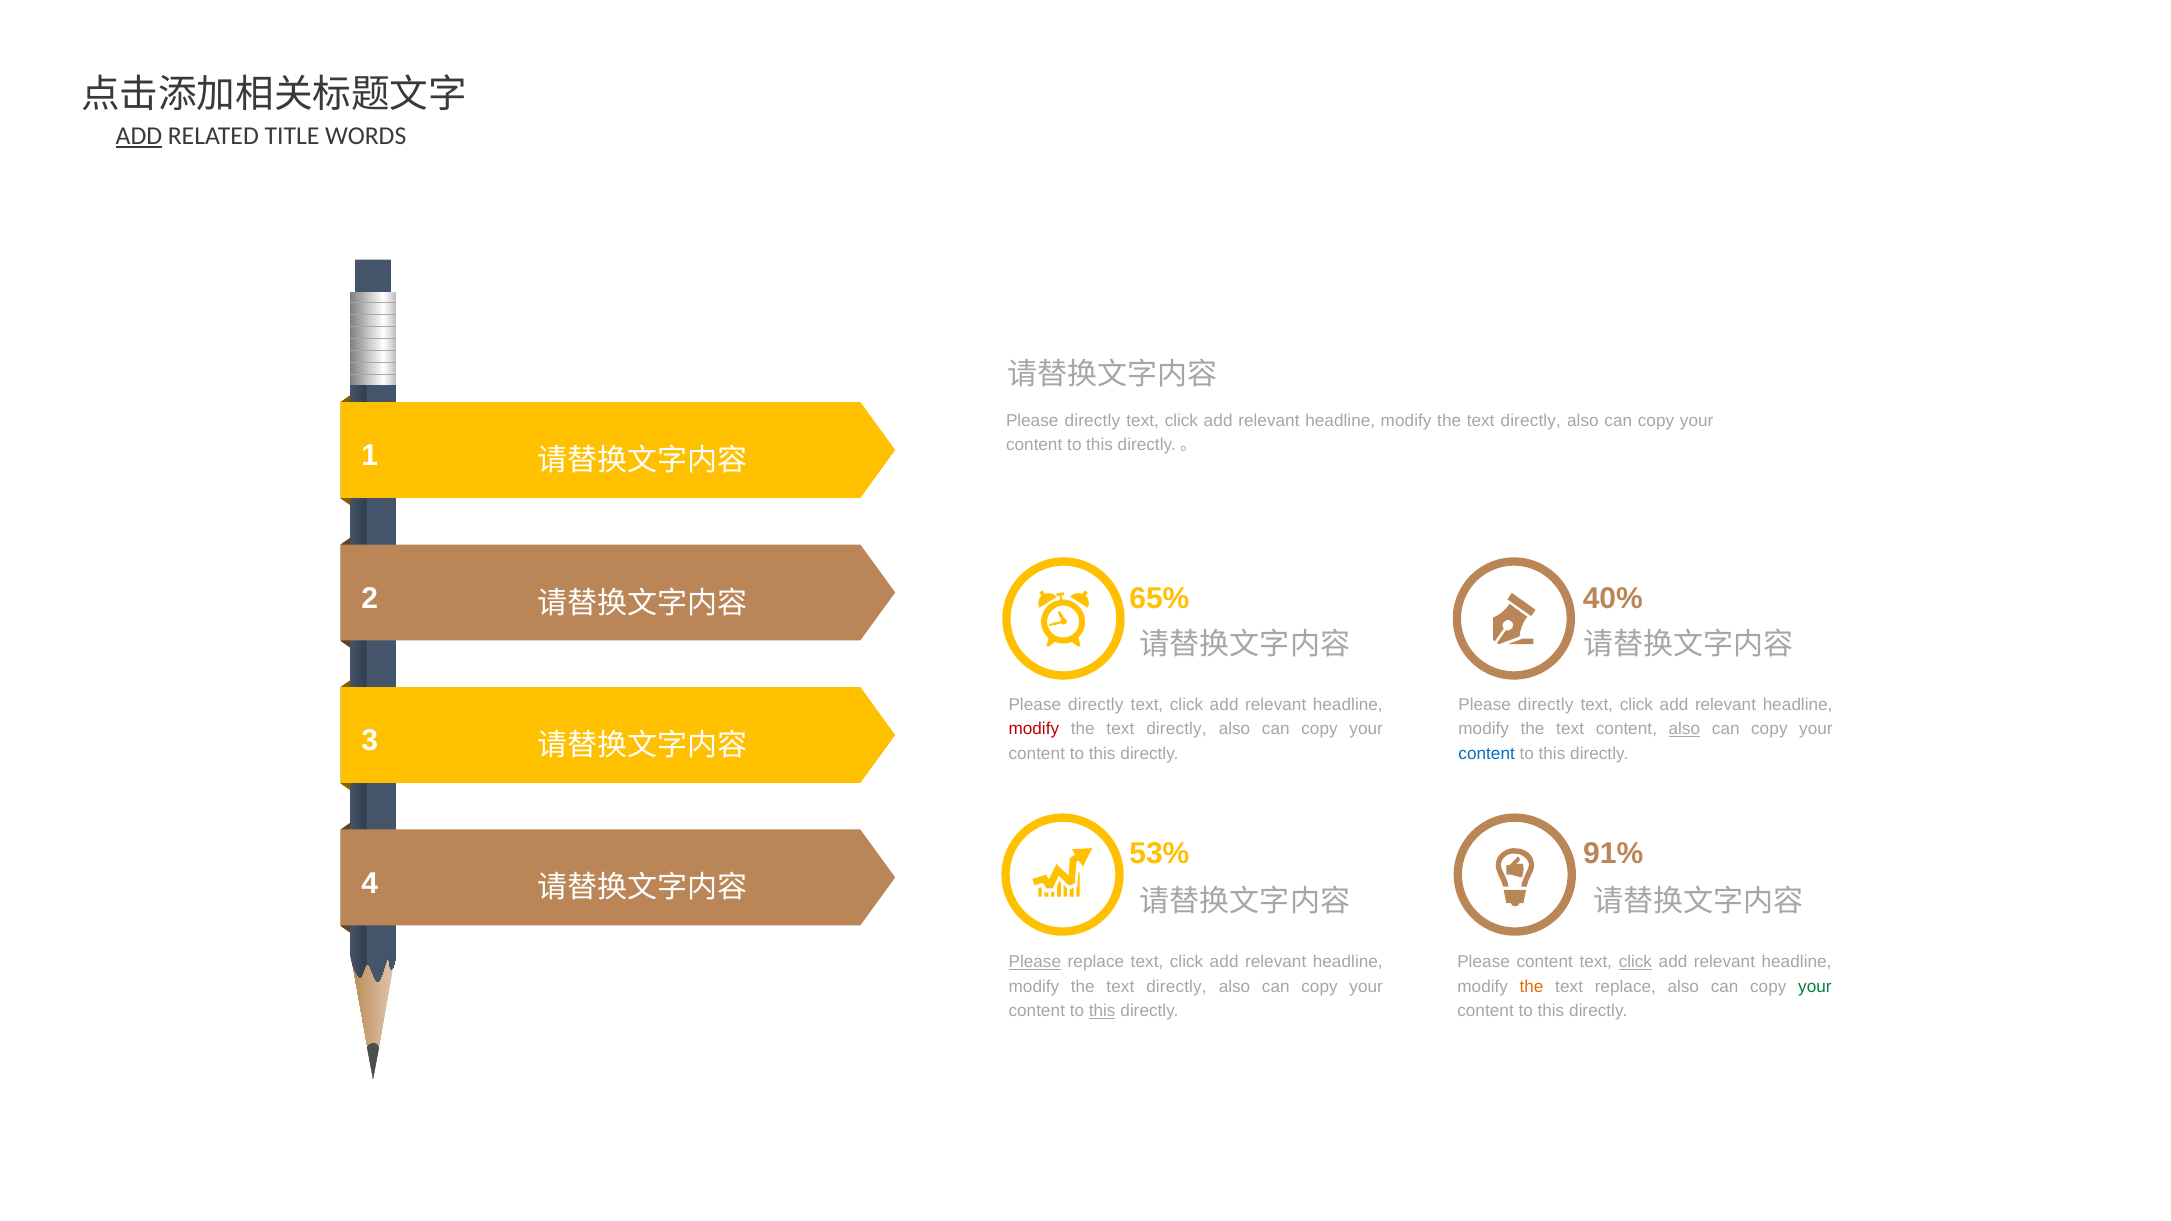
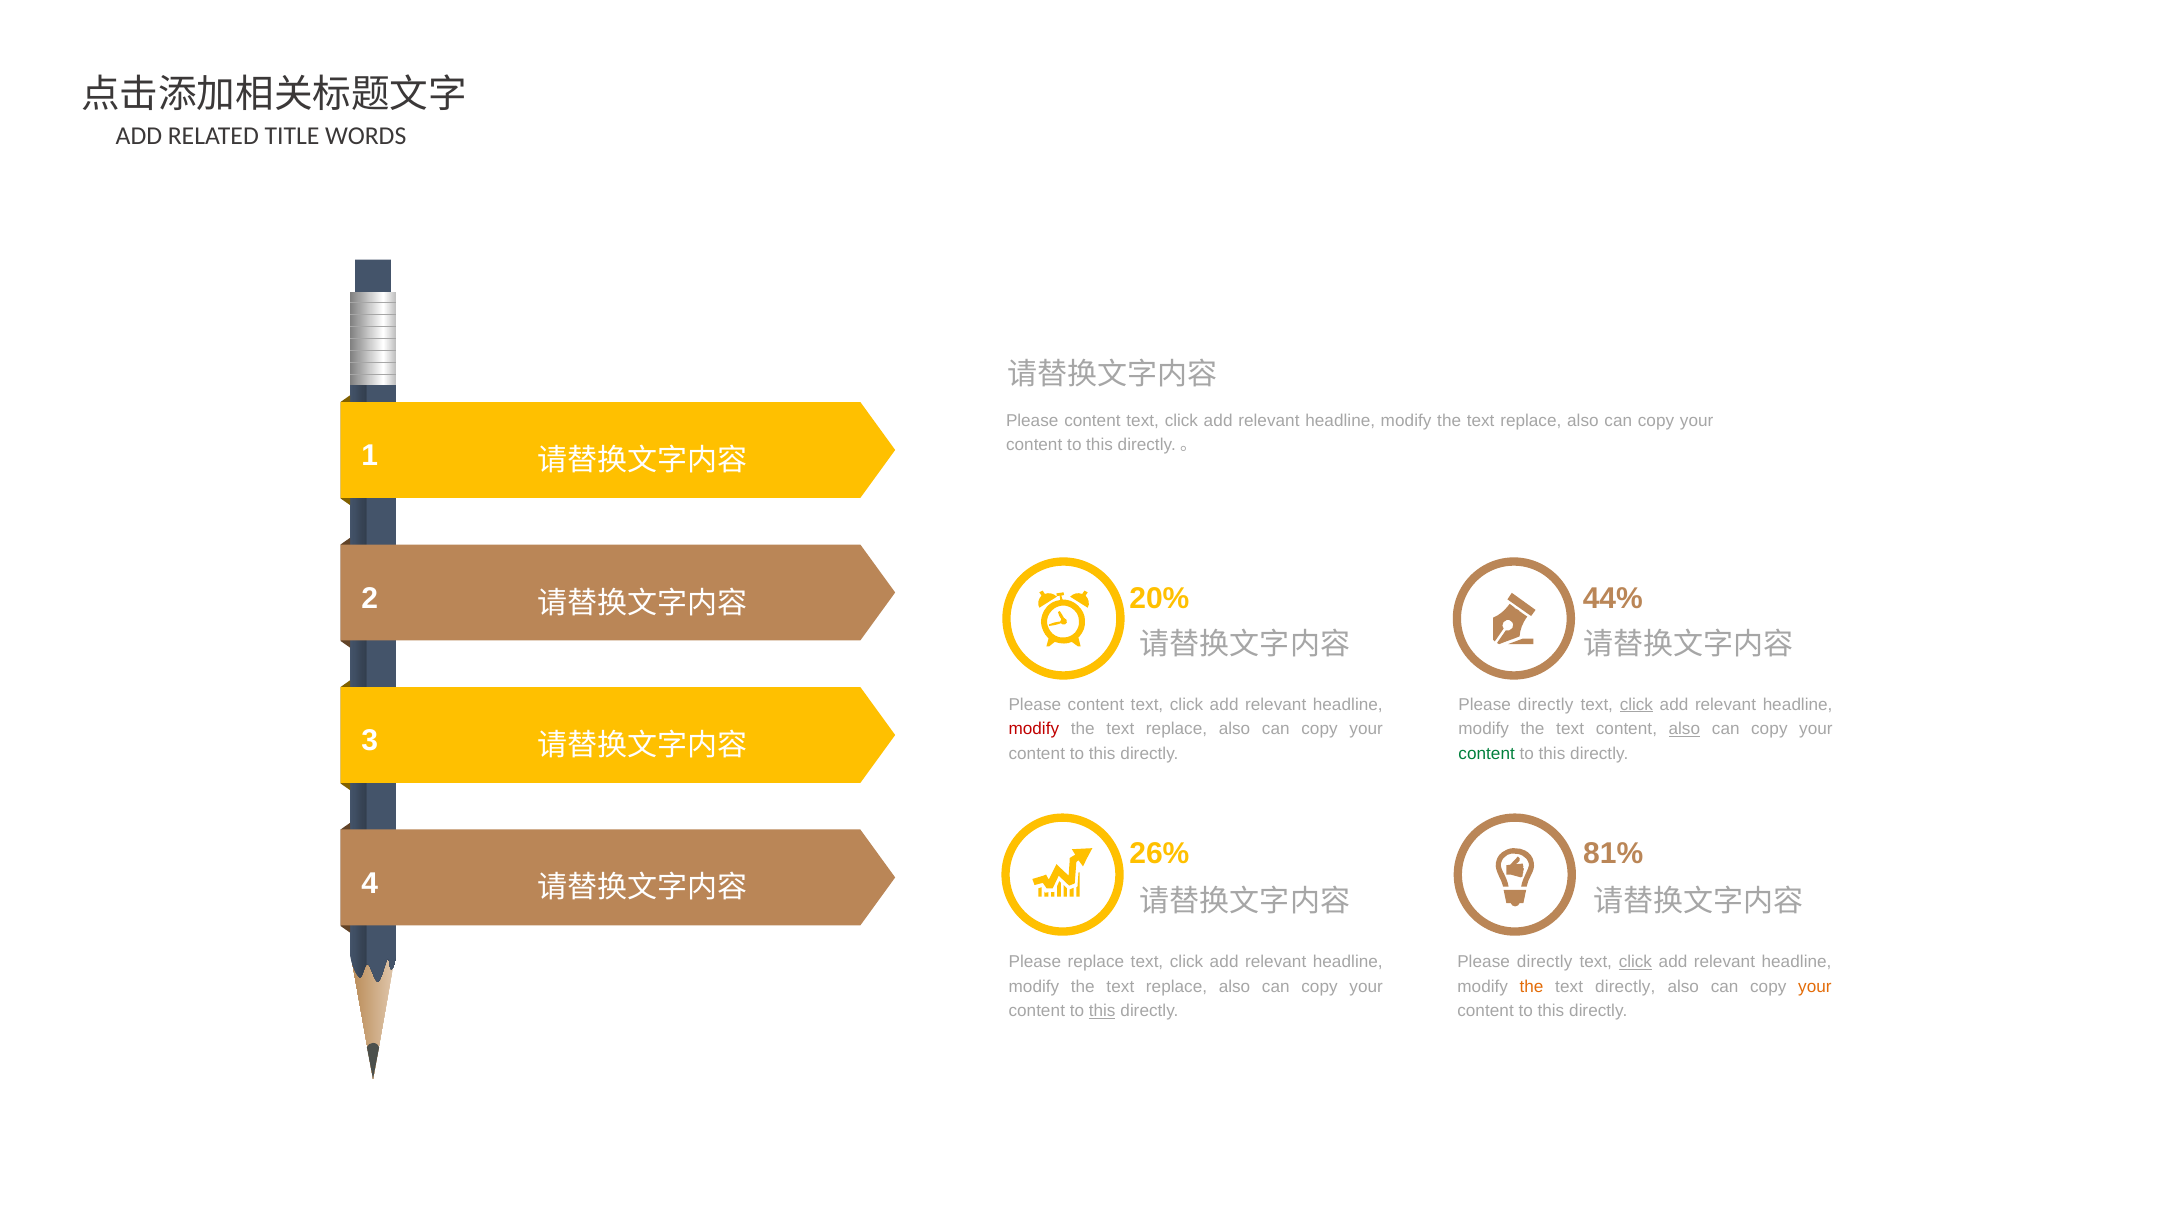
ADD at (139, 136) underline: present -> none
directly at (1092, 421): directly -> content
directly at (1531, 421): directly -> replace
65%: 65% -> 20%
40%: 40% -> 44%
directly at (1096, 705): directly -> content
click at (1636, 705) underline: none -> present
directly at (1176, 729): directly -> replace
content at (1487, 754) colour: blue -> green
53%: 53% -> 26%
91%: 91% -> 81%
Please at (1035, 962) underline: present -> none
content at (1545, 962): content -> directly
directly at (1176, 987): directly -> replace
text replace: replace -> directly
your at (1815, 987) colour: green -> orange
